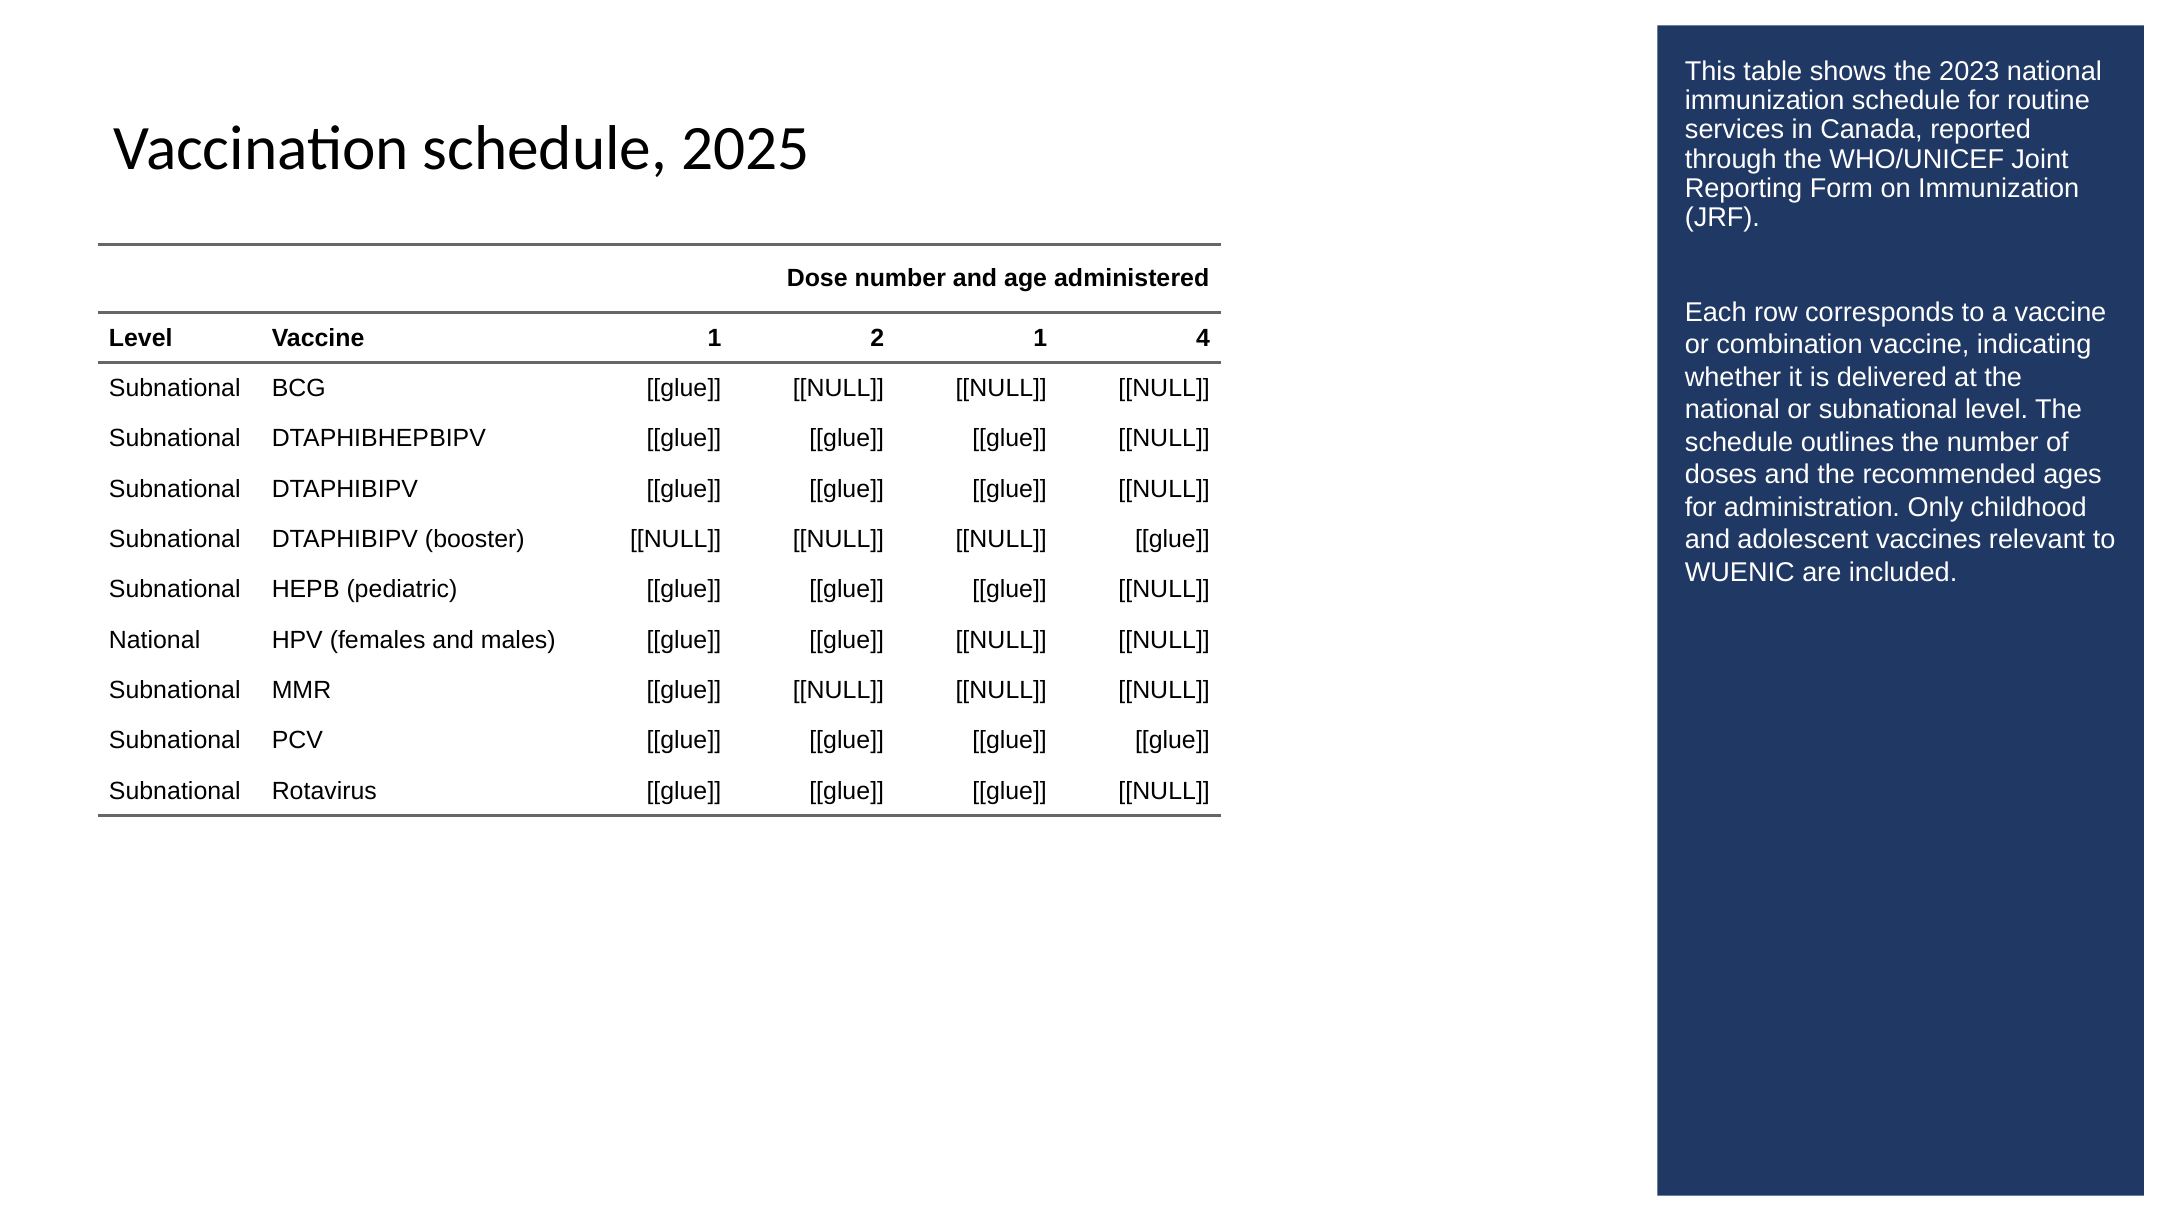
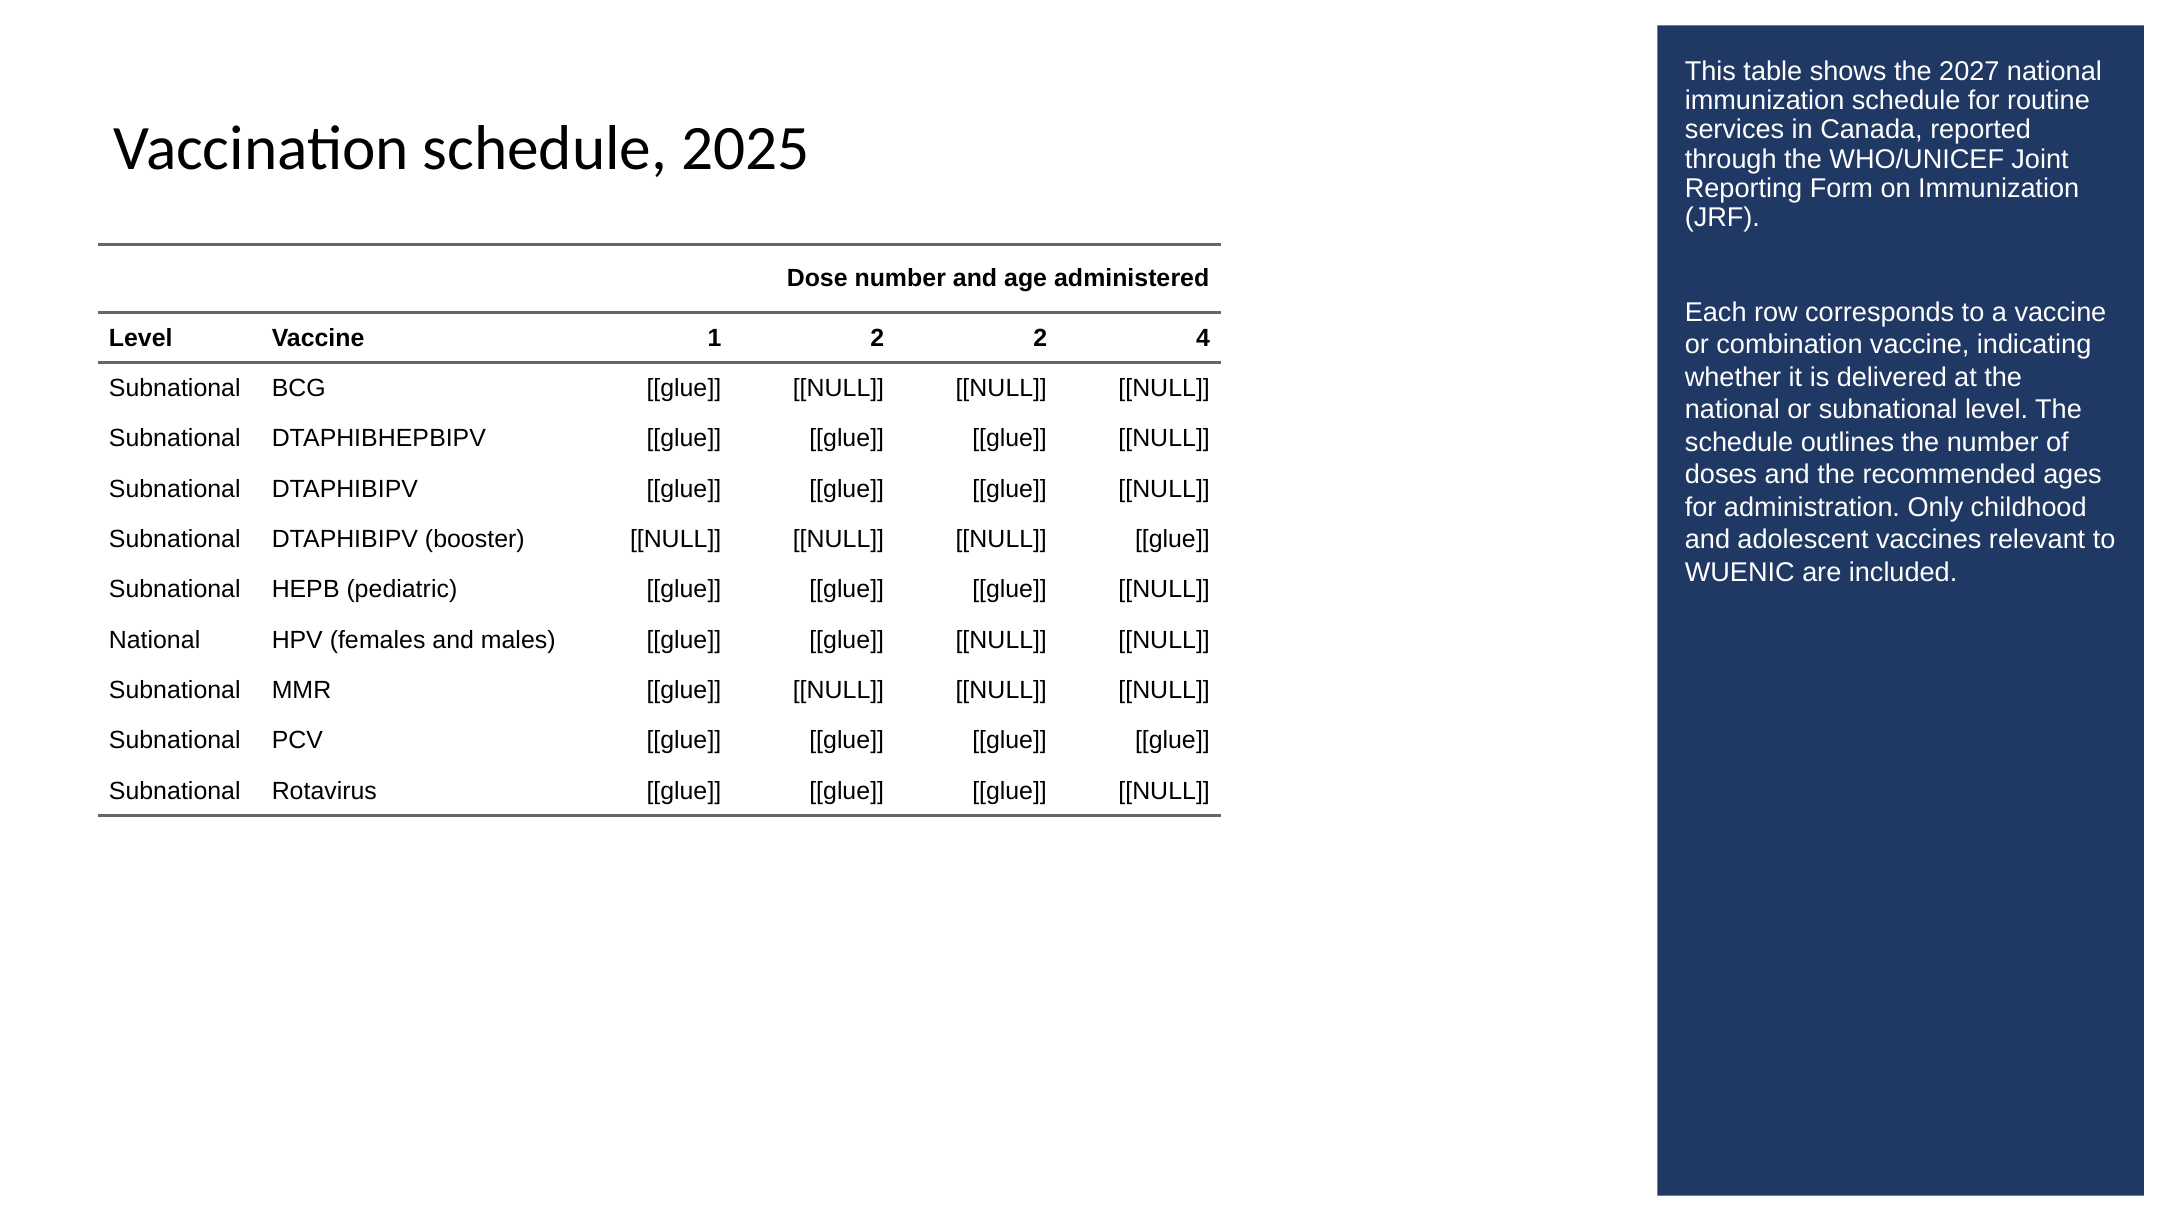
2023: 2023 -> 2027
2 1: 1 -> 2
